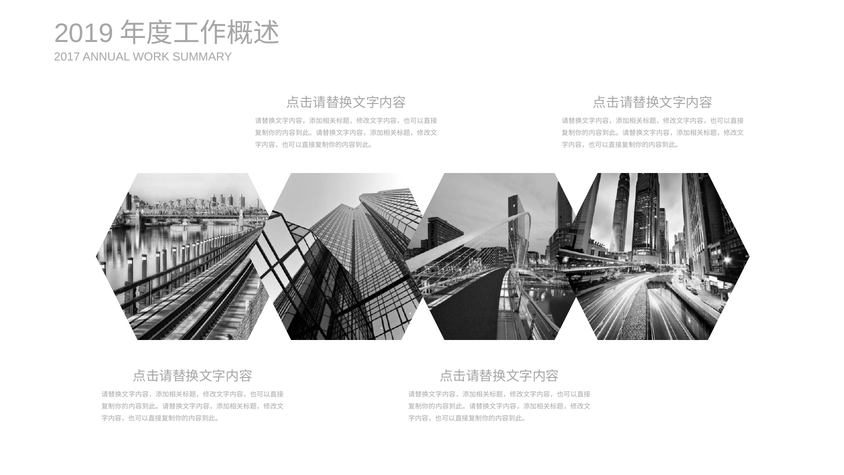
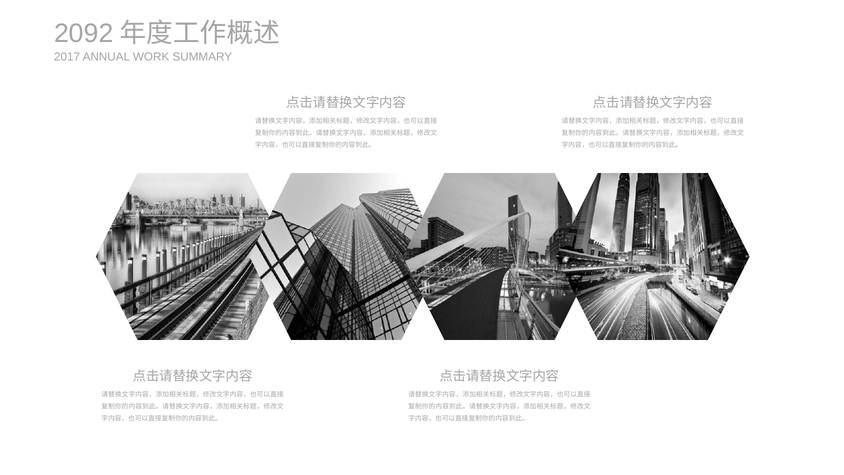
2019: 2019 -> 2092
